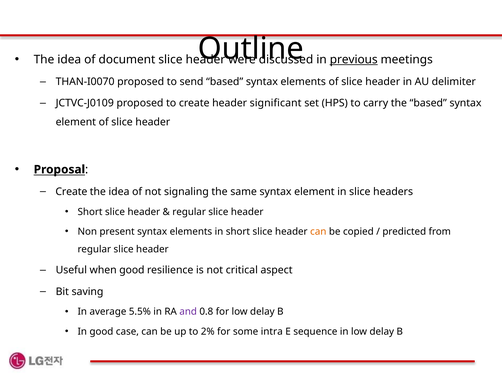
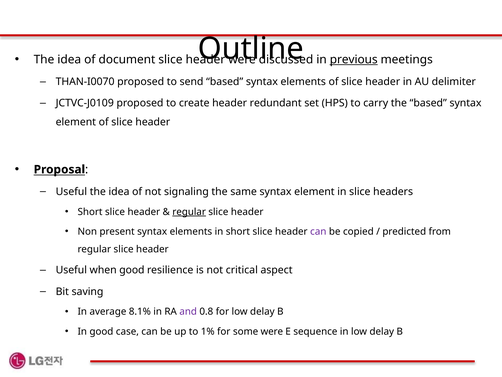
significant: significant -> redundant
Create at (71, 191): Create -> Useful
regular at (189, 212) underline: none -> present
can at (318, 231) colour: orange -> purple
5.5%: 5.5% -> 8.1%
2%: 2% -> 1%
some intra: intra -> were
